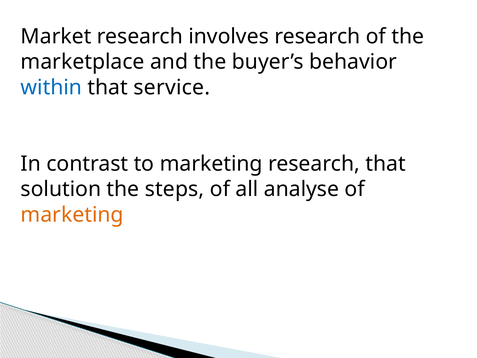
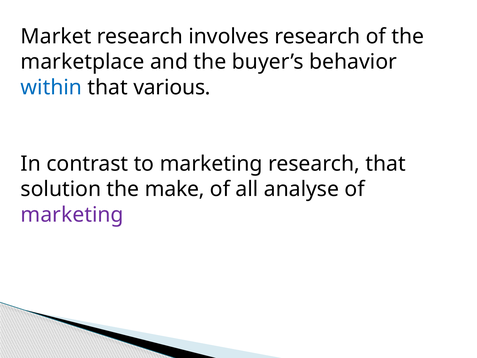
service: service -> various
steps: steps -> make
marketing at (72, 215) colour: orange -> purple
